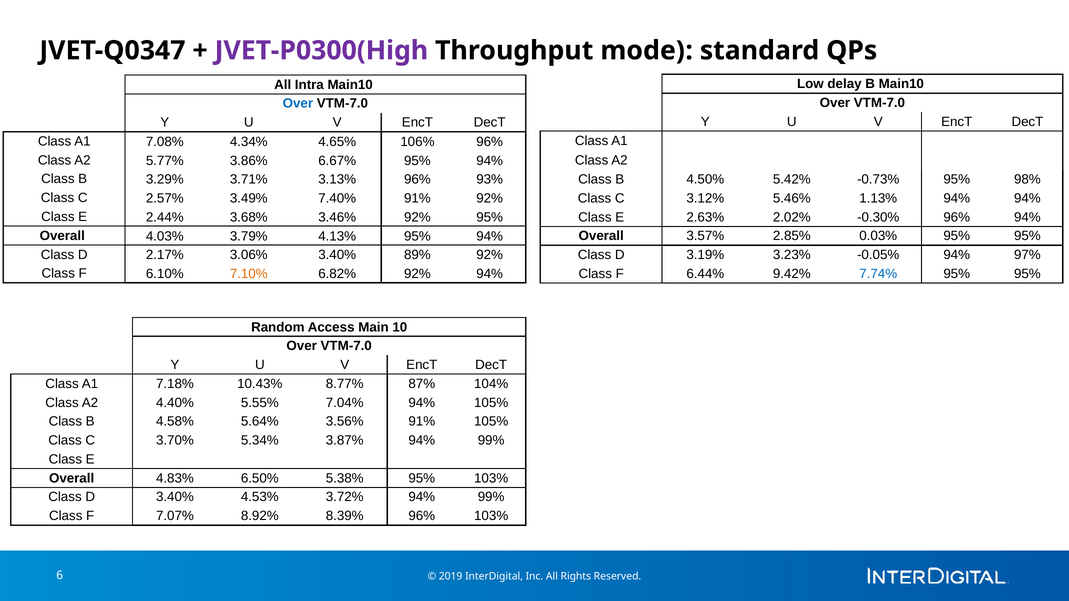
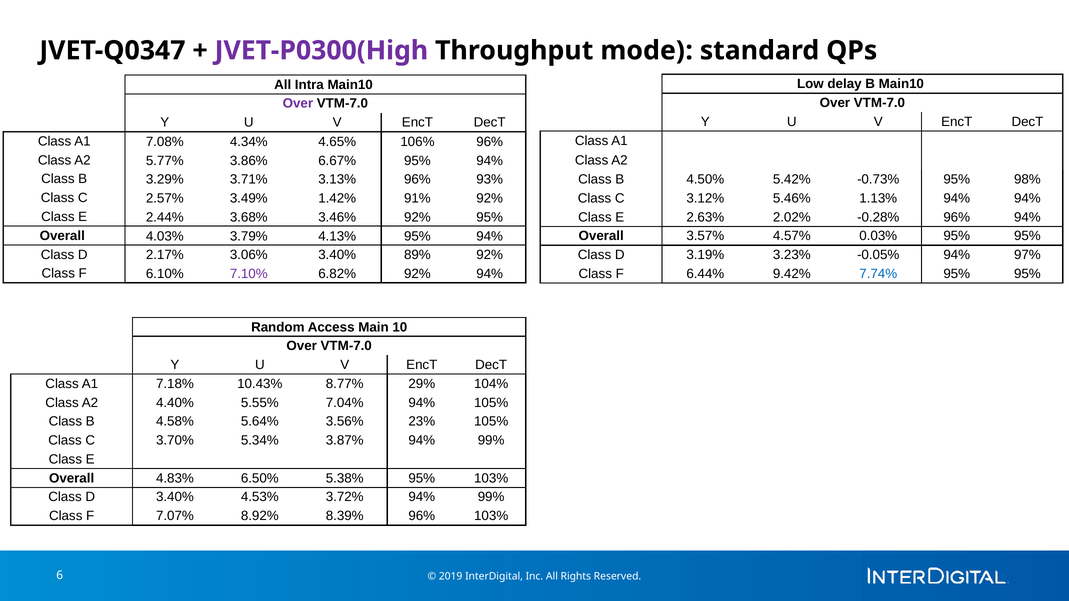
Over at (298, 104) colour: blue -> purple
7.40%: 7.40% -> 1.42%
-0.30%: -0.30% -> -0.28%
2.85%: 2.85% -> 4.57%
7.10% colour: orange -> purple
87%: 87% -> 29%
3.56% 91%: 91% -> 23%
